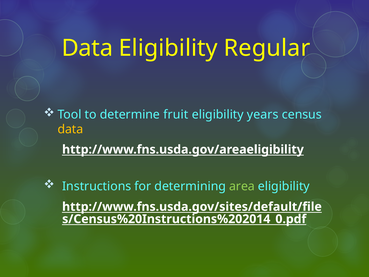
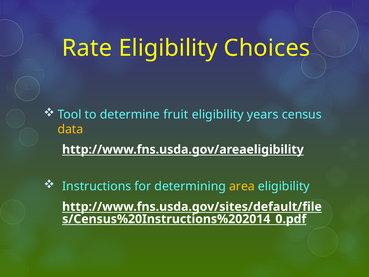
Data at (87, 48): Data -> Rate
Regular: Regular -> Choices
area colour: light green -> yellow
